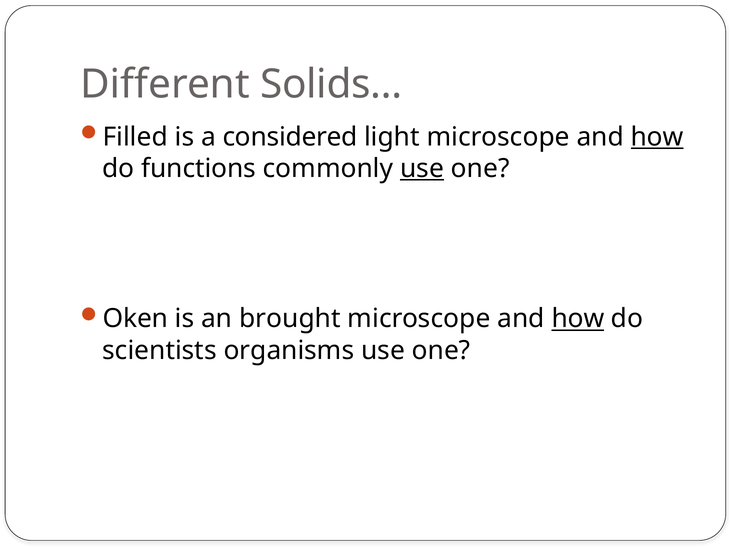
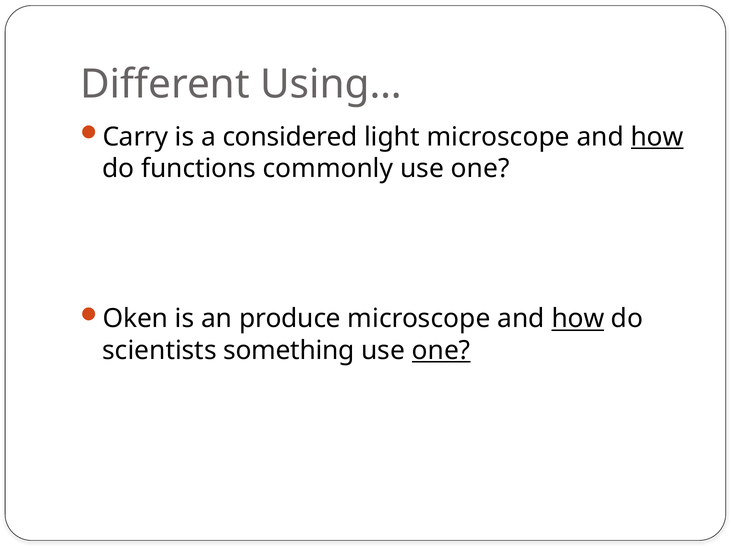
Solids…: Solids… -> Using…
Filled: Filled -> Carry
use at (422, 169) underline: present -> none
brought: brought -> produce
organisms: organisms -> something
one at (441, 351) underline: none -> present
